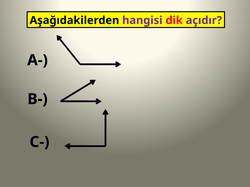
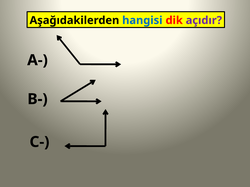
hangisi colour: purple -> blue
